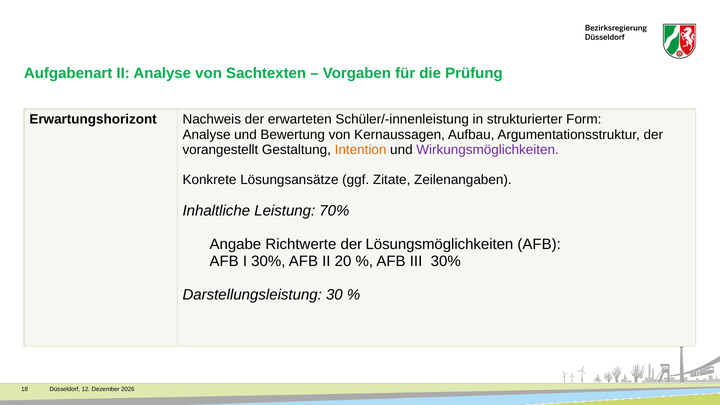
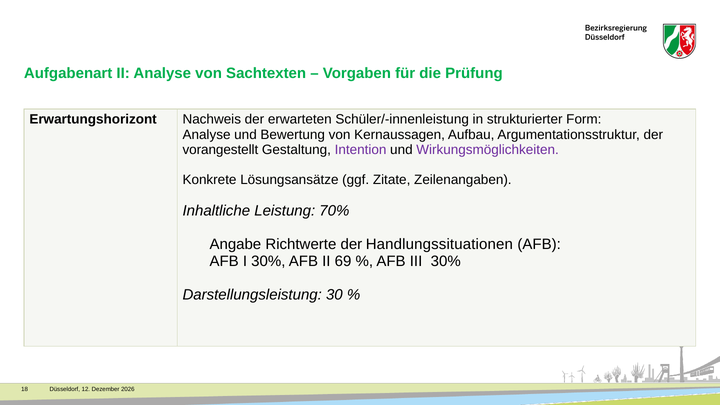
Intention colour: orange -> purple
Lösungsmöglichkeiten: Lösungsmöglichkeiten -> Handlungssituationen
20: 20 -> 69
